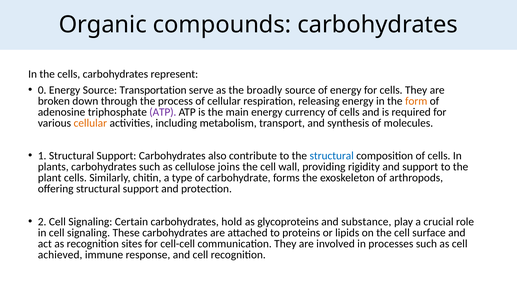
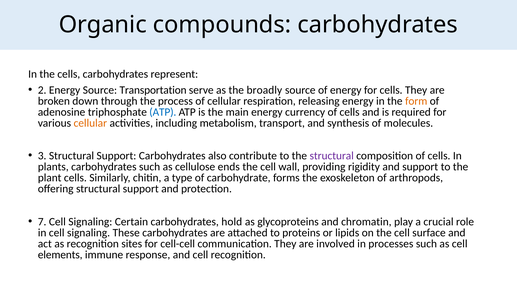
0: 0 -> 2
ATP at (163, 112) colour: purple -> blue
1: 1 -> 3
structural at (332, 156) colour: blue -> purple
joins: joins -> ends
2: 2 -> 7
substance: substance -> chromatin
achieved: achieved -> elements
